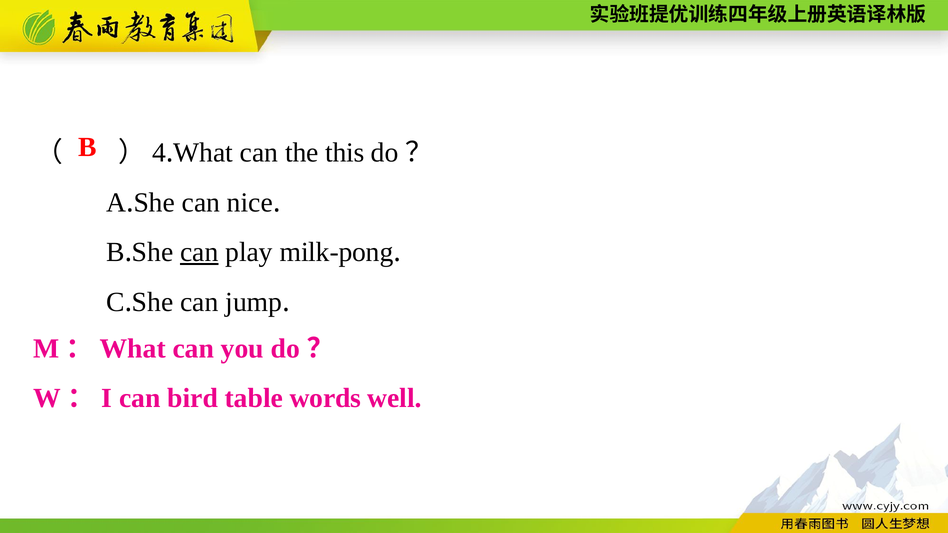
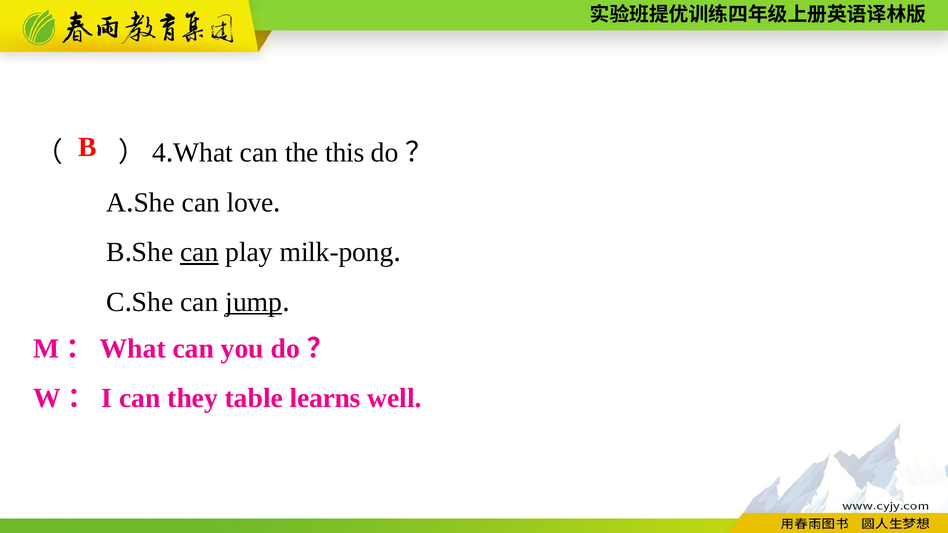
nice: nice -> love
jump underline: none -> present
bird: bird -> they
words: words -> learns
